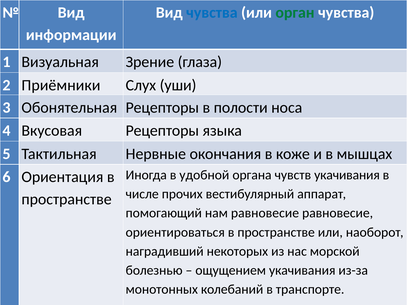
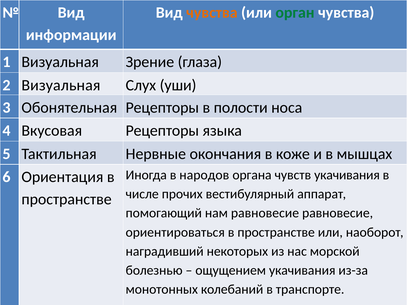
чувства at (212, 13) colour: blue -> orange
2 Приёмники: Приёмники -> Визуальная
удобной: удобной -> народов
